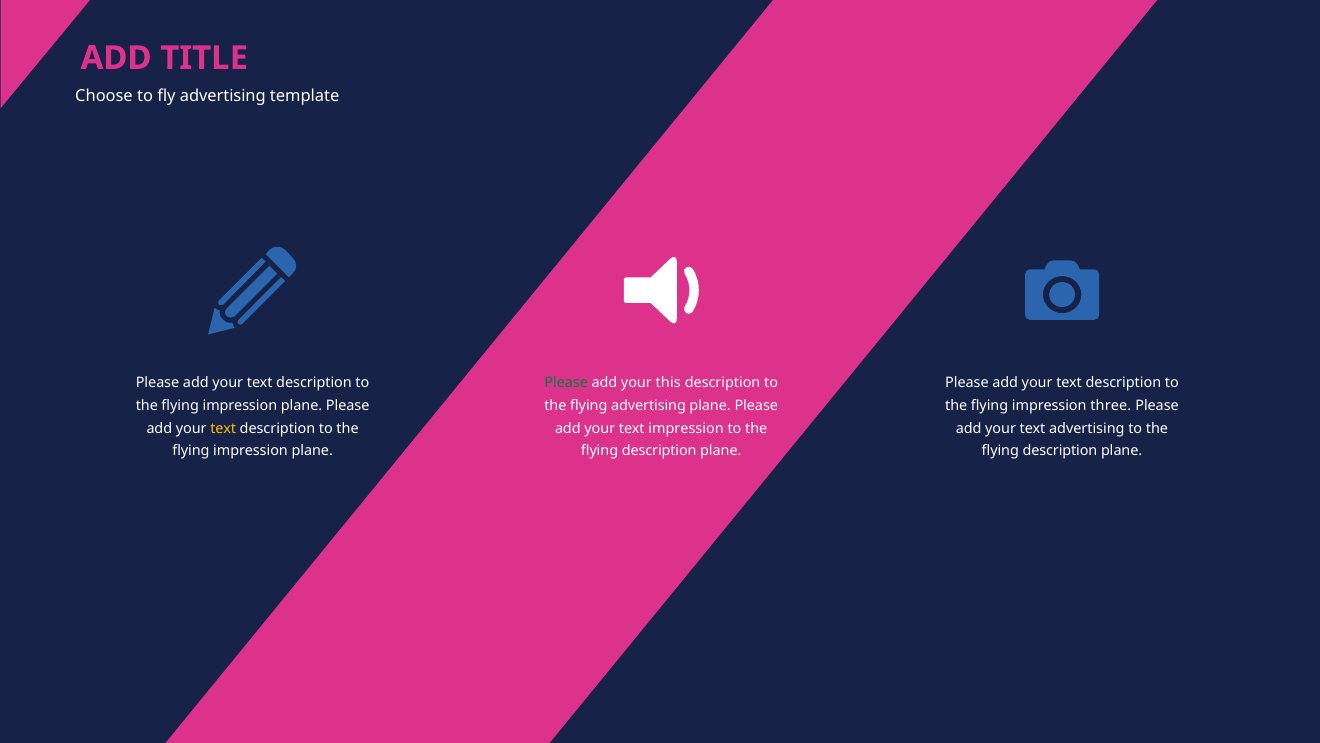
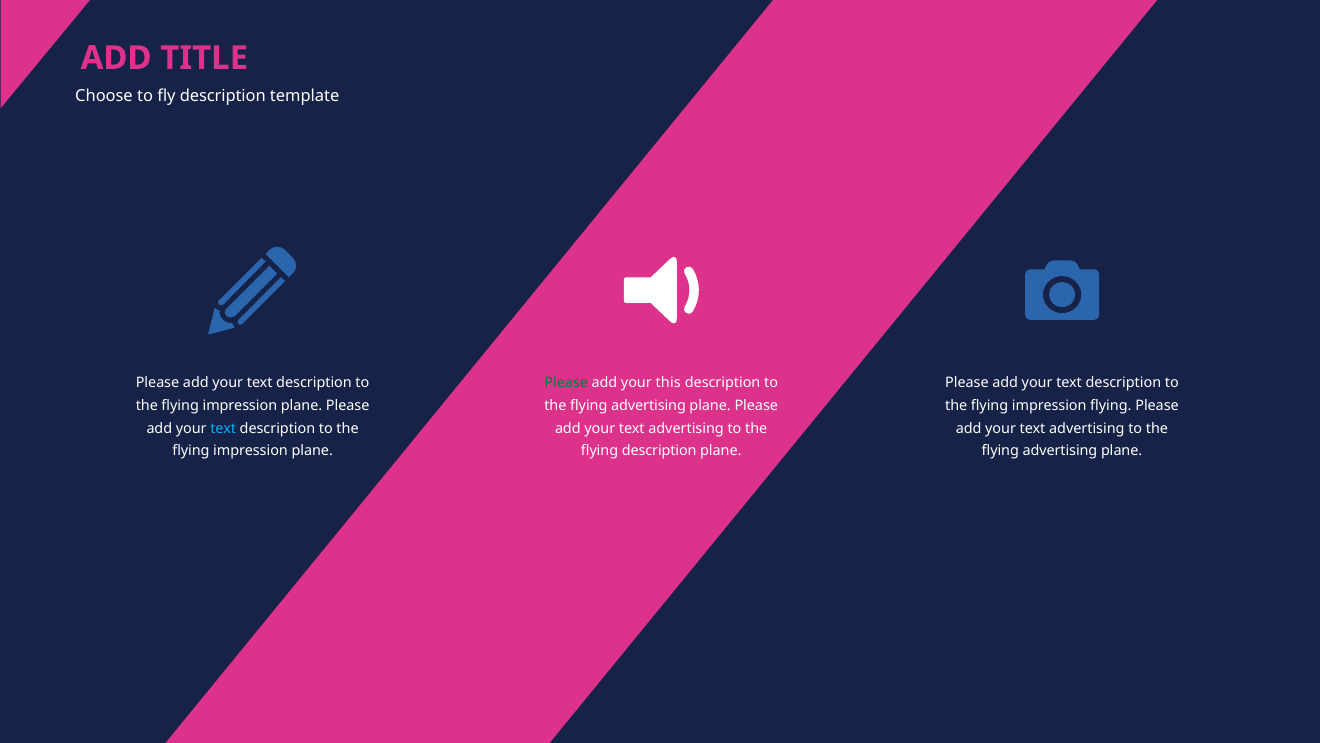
fly advertising: advertising -> description
impression three: three -> flying
text at (223, 428) colour: yellow -> light blue
impression at (686, 428): impression -> advertising
description at (1060, 450): description -> advertising
